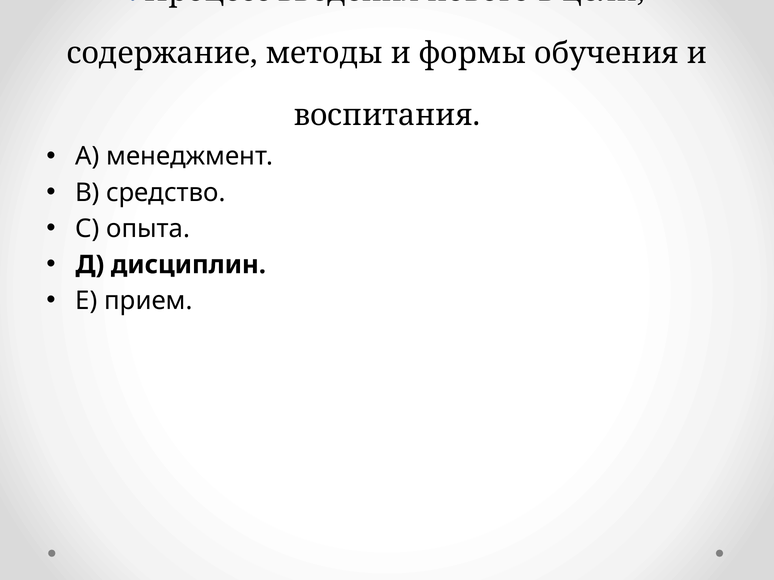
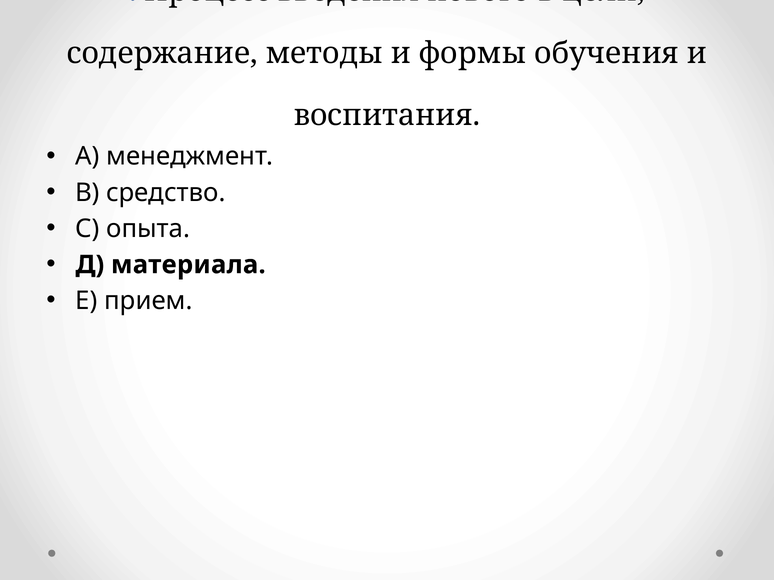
дисциплин: дисциплин -> материала
